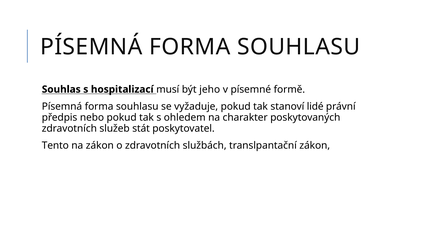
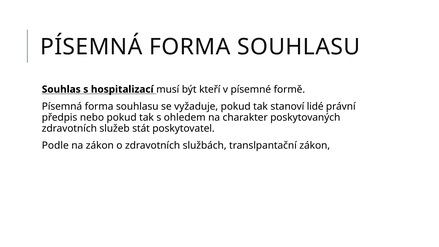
jeho: jeho -> kteří
Tento: Tento -> Podle
